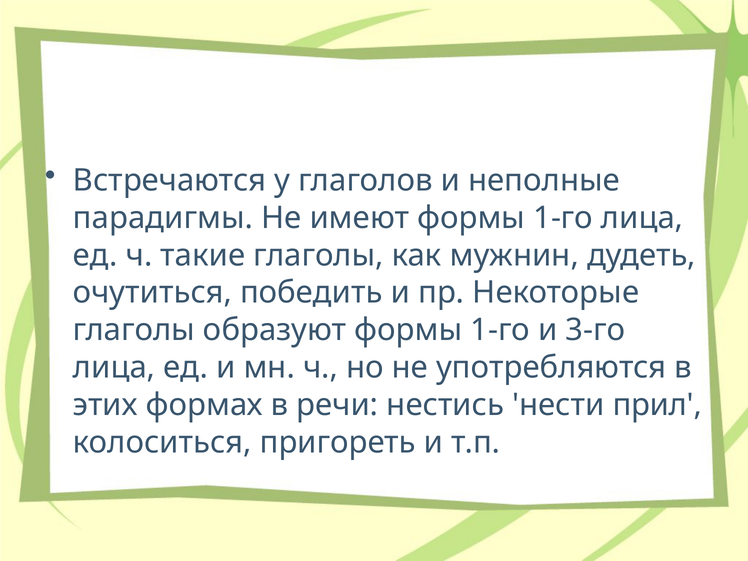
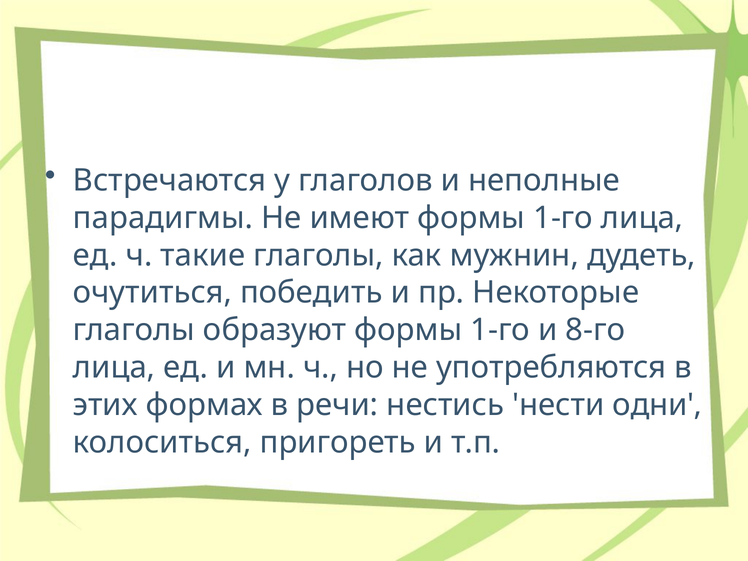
3-го: 3-го -> 8-го
прил: прил -> одни
